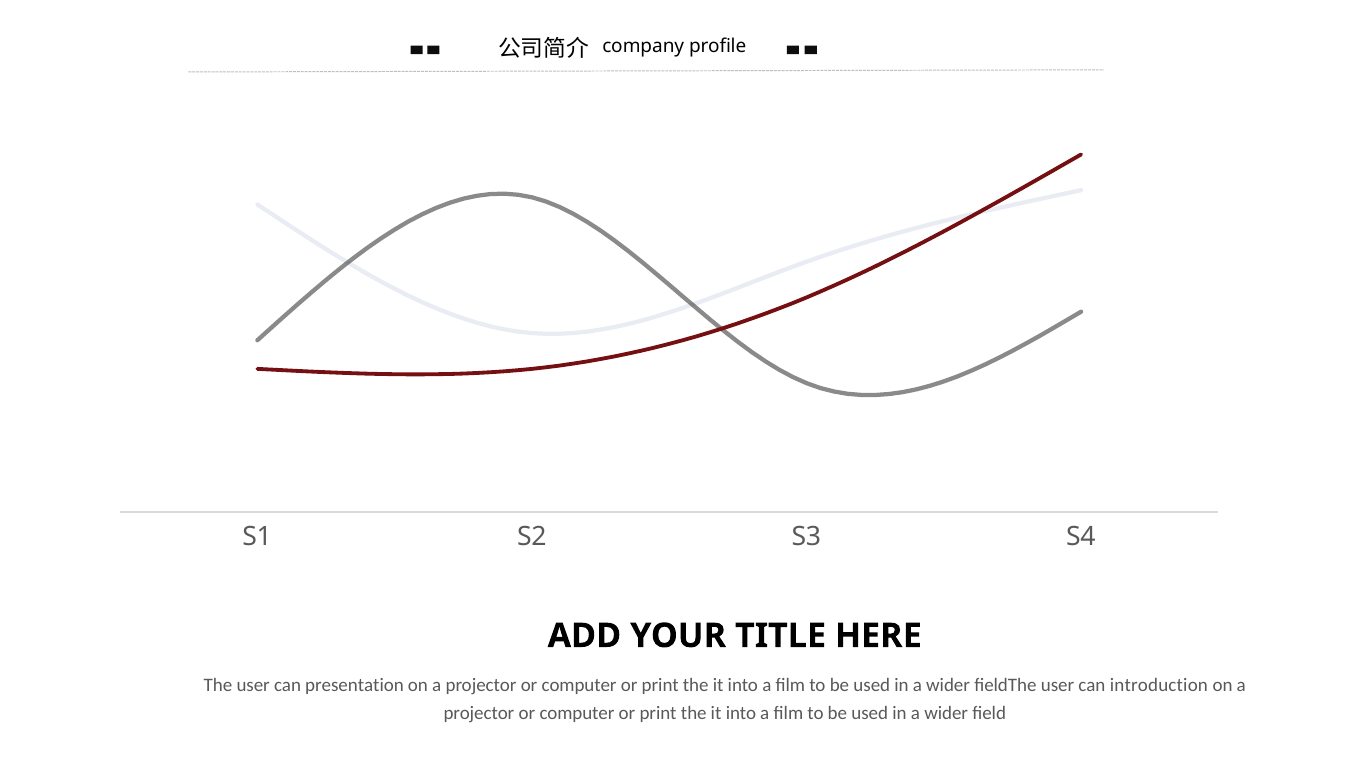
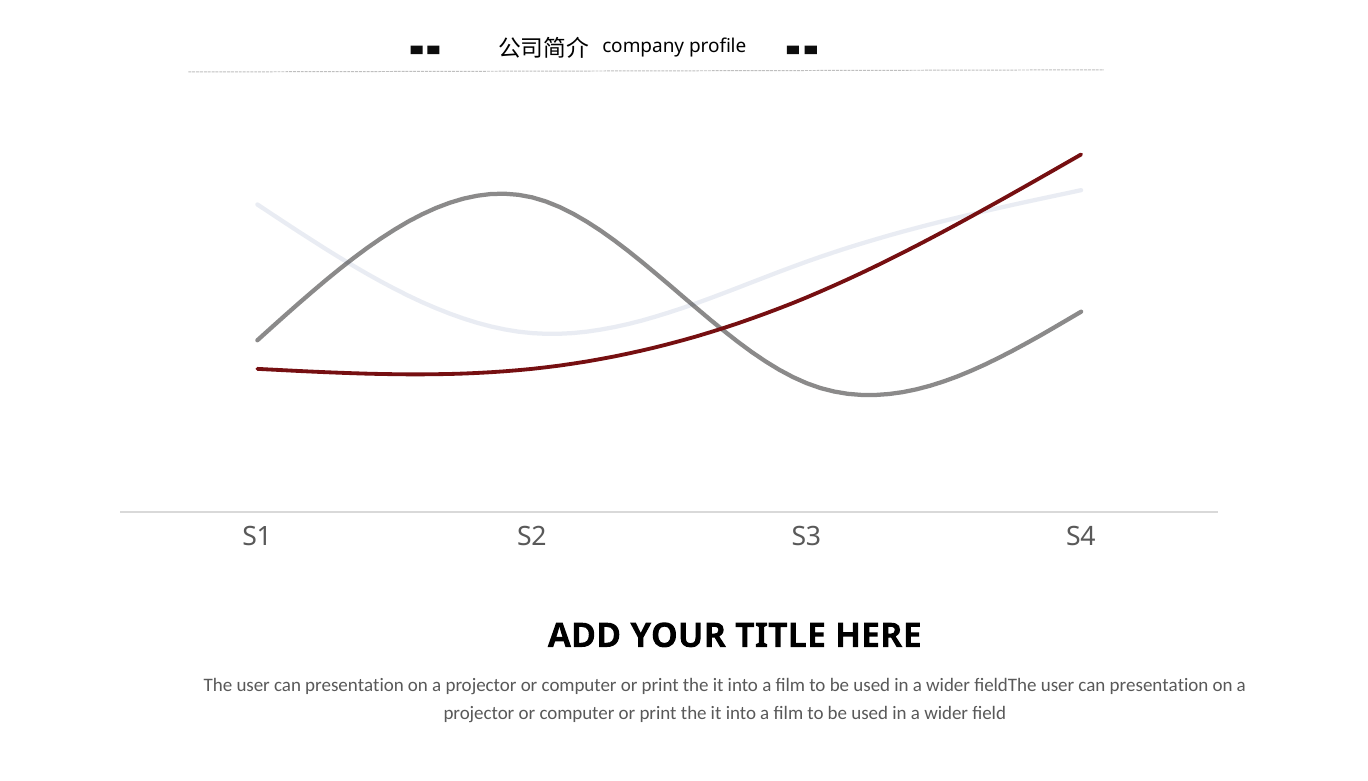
fieldThe user can introduction: introduction -> presentation
